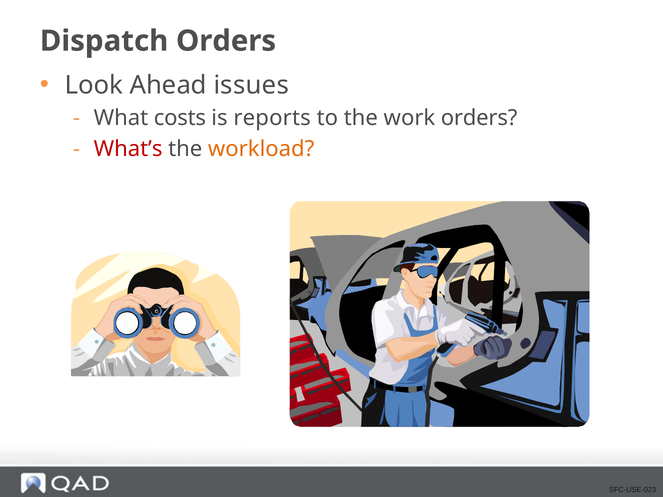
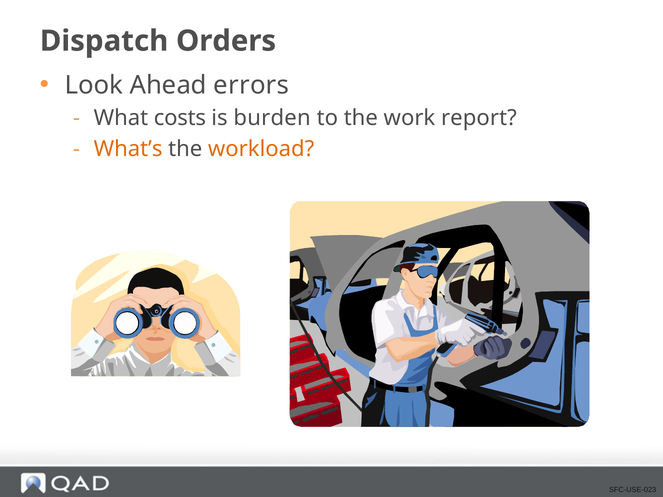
issues: issues -> errors
reports: reports -> burden
work orders: orders -> report
What’s colour: red -> orange
